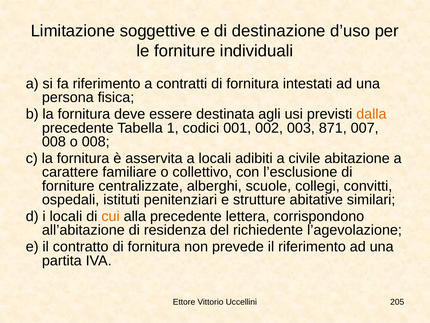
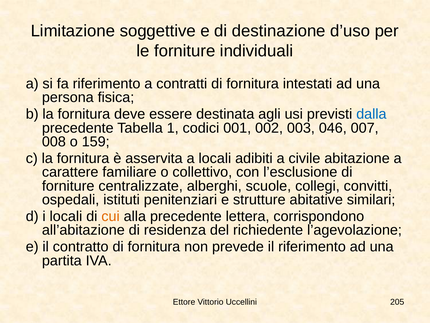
dalla colour: orange -> blue
871: 871 -> 046
o 008: 008 -> 159
